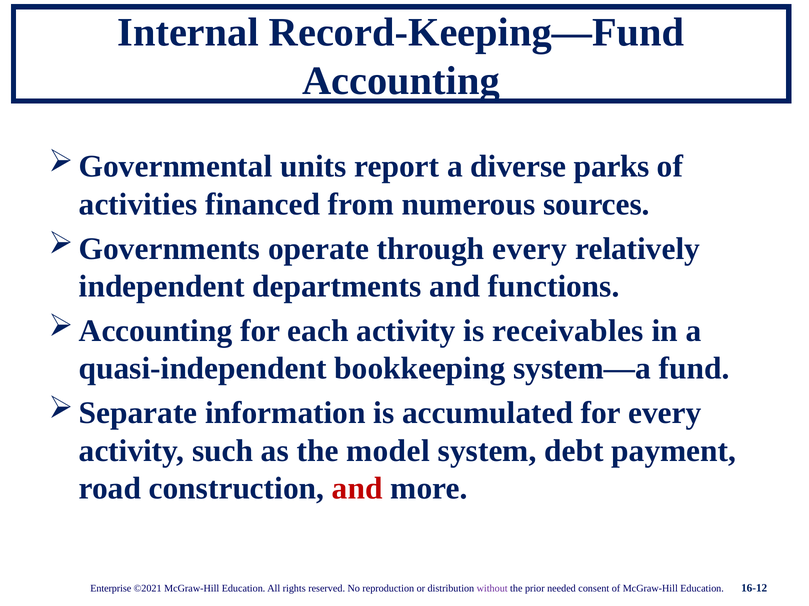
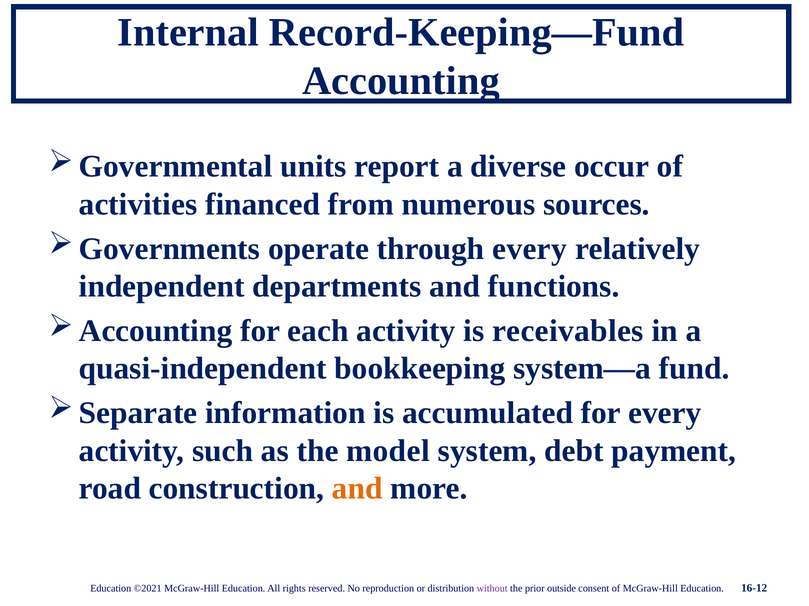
parks: parks -> occur
and at (357, 489) colour: red -> orange
Enterprise at (111, 589): Enterprise -> Education
needed: needed -> outside
